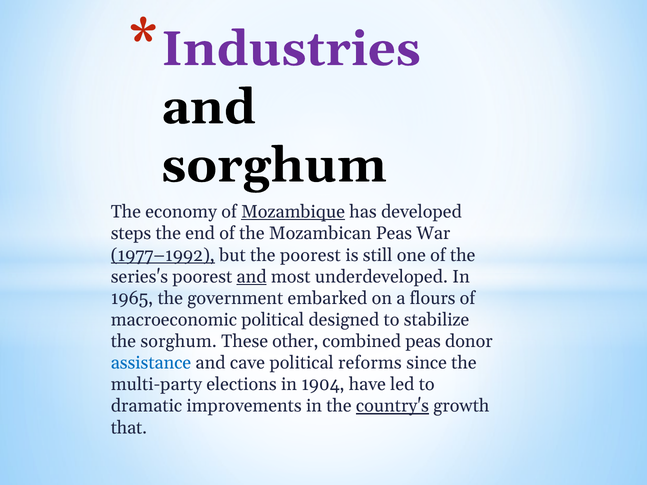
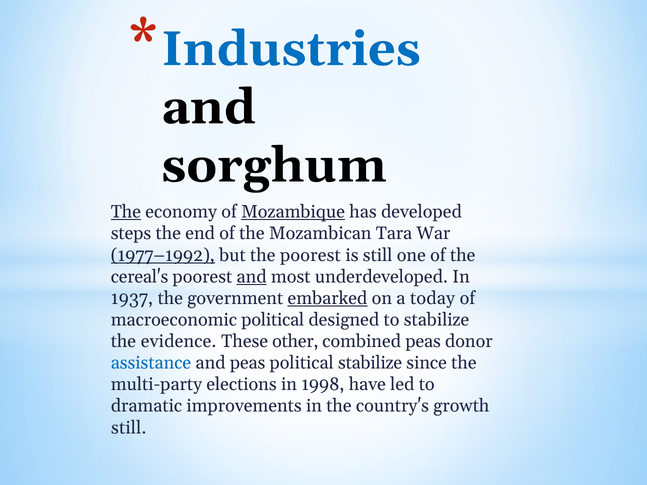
Industries colour: purple -> blue
The at (126, 212) underline: none -> present
Mozambican Peas: Peas -> Tara
series's: series's -> cereal's
1965: 1965 -> 1937
embarked underline: none -> present
flours: flours -> today
the sorghum: sorghum -> evidence
and cave: cave -> peas
political reforms: reforms -> stabilize
1904: 1904 -> 1998
country's underline: present -> none
that at (129, 428): that -> still
